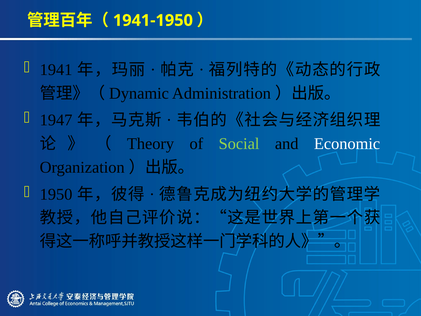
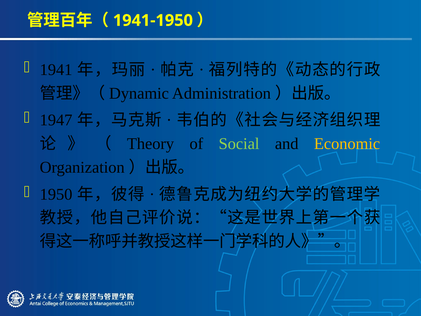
Economic colour: white -> yellow
